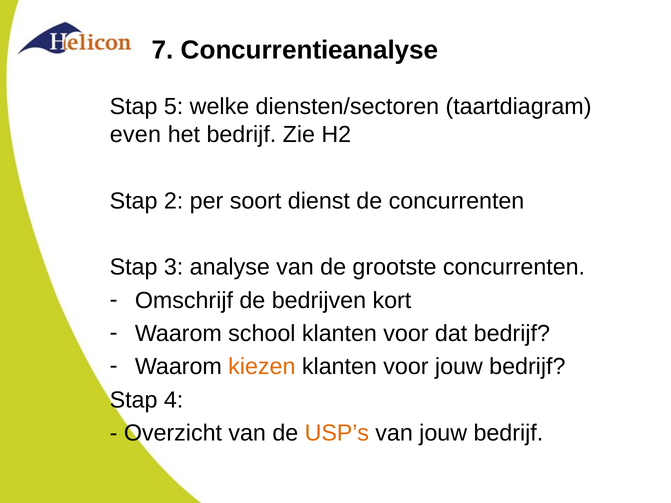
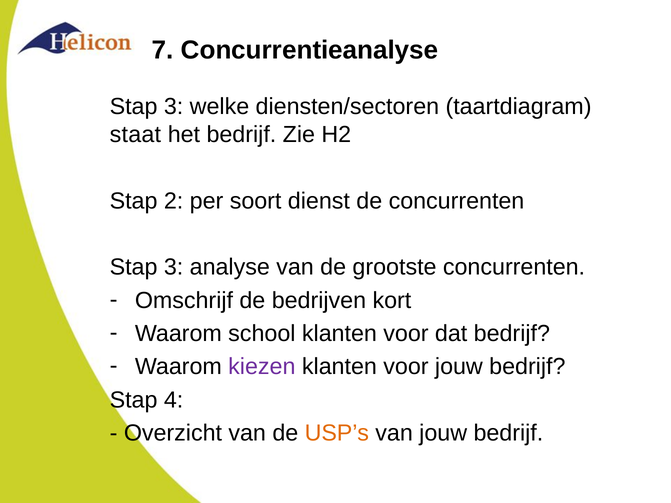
5 at (174, 107): 5 -> 3
even: even -> staat
kiezen colour: orange -> purple
